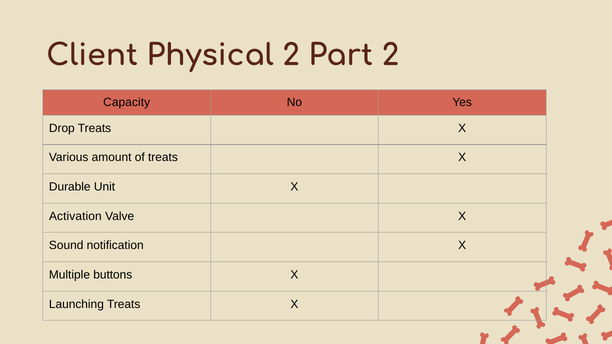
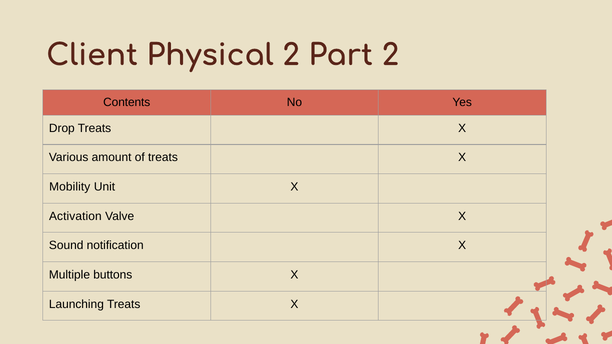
Capacity: Capacity -> Contents
Durable: Durable -> Mobility
